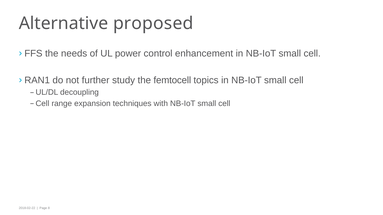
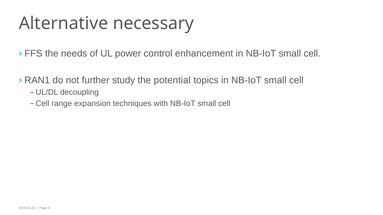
proposed: proposed -> necessary
femtocell: femtocell -> potential
